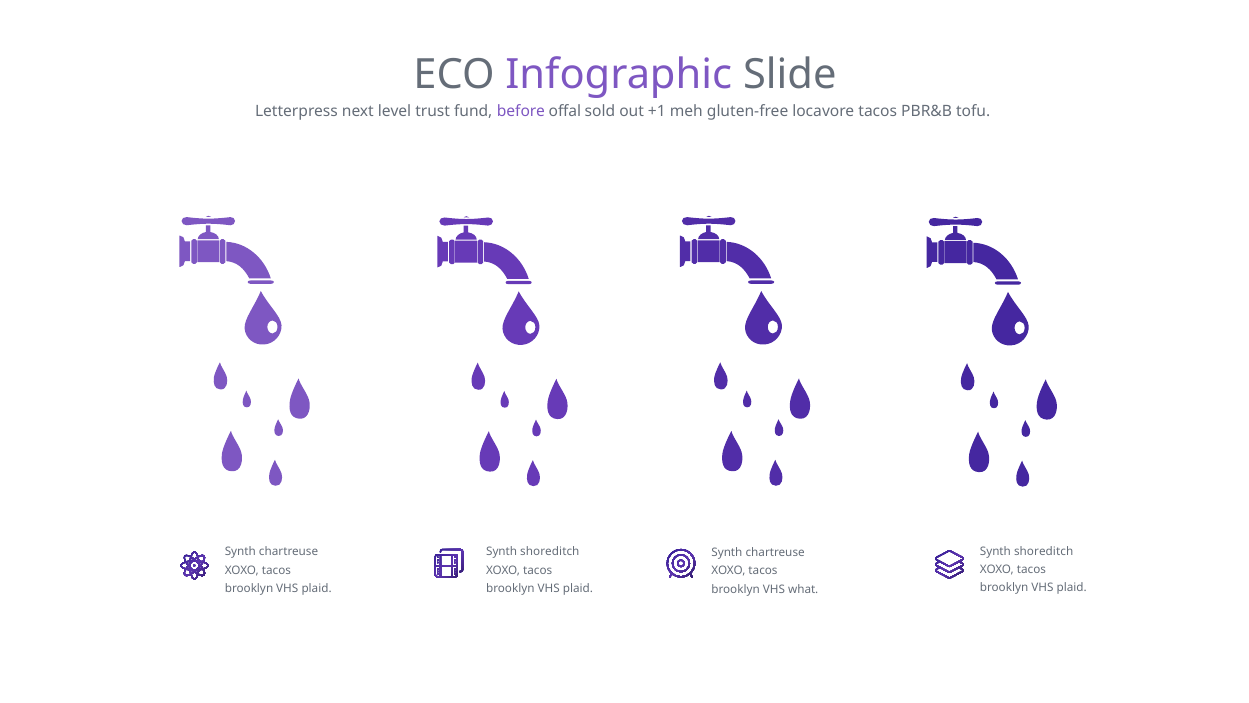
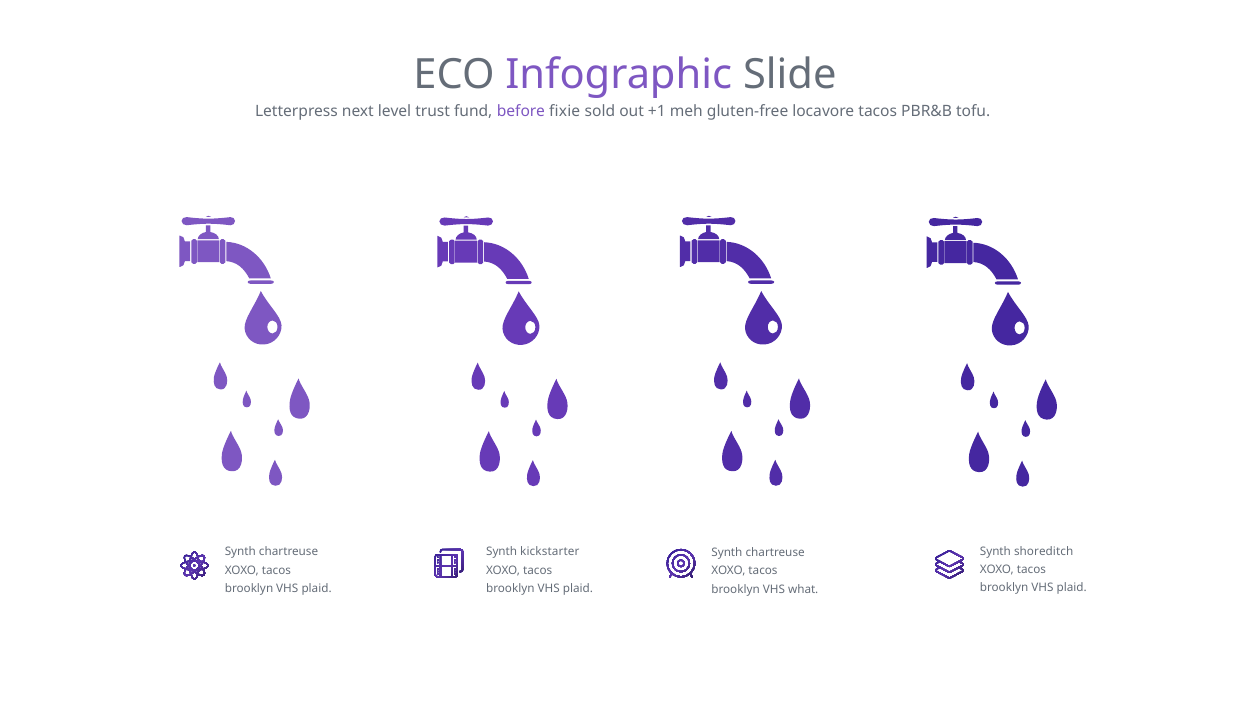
offal: offal -> fixie
shoreditch at (550, 552): shoreditch -> kickstarter
